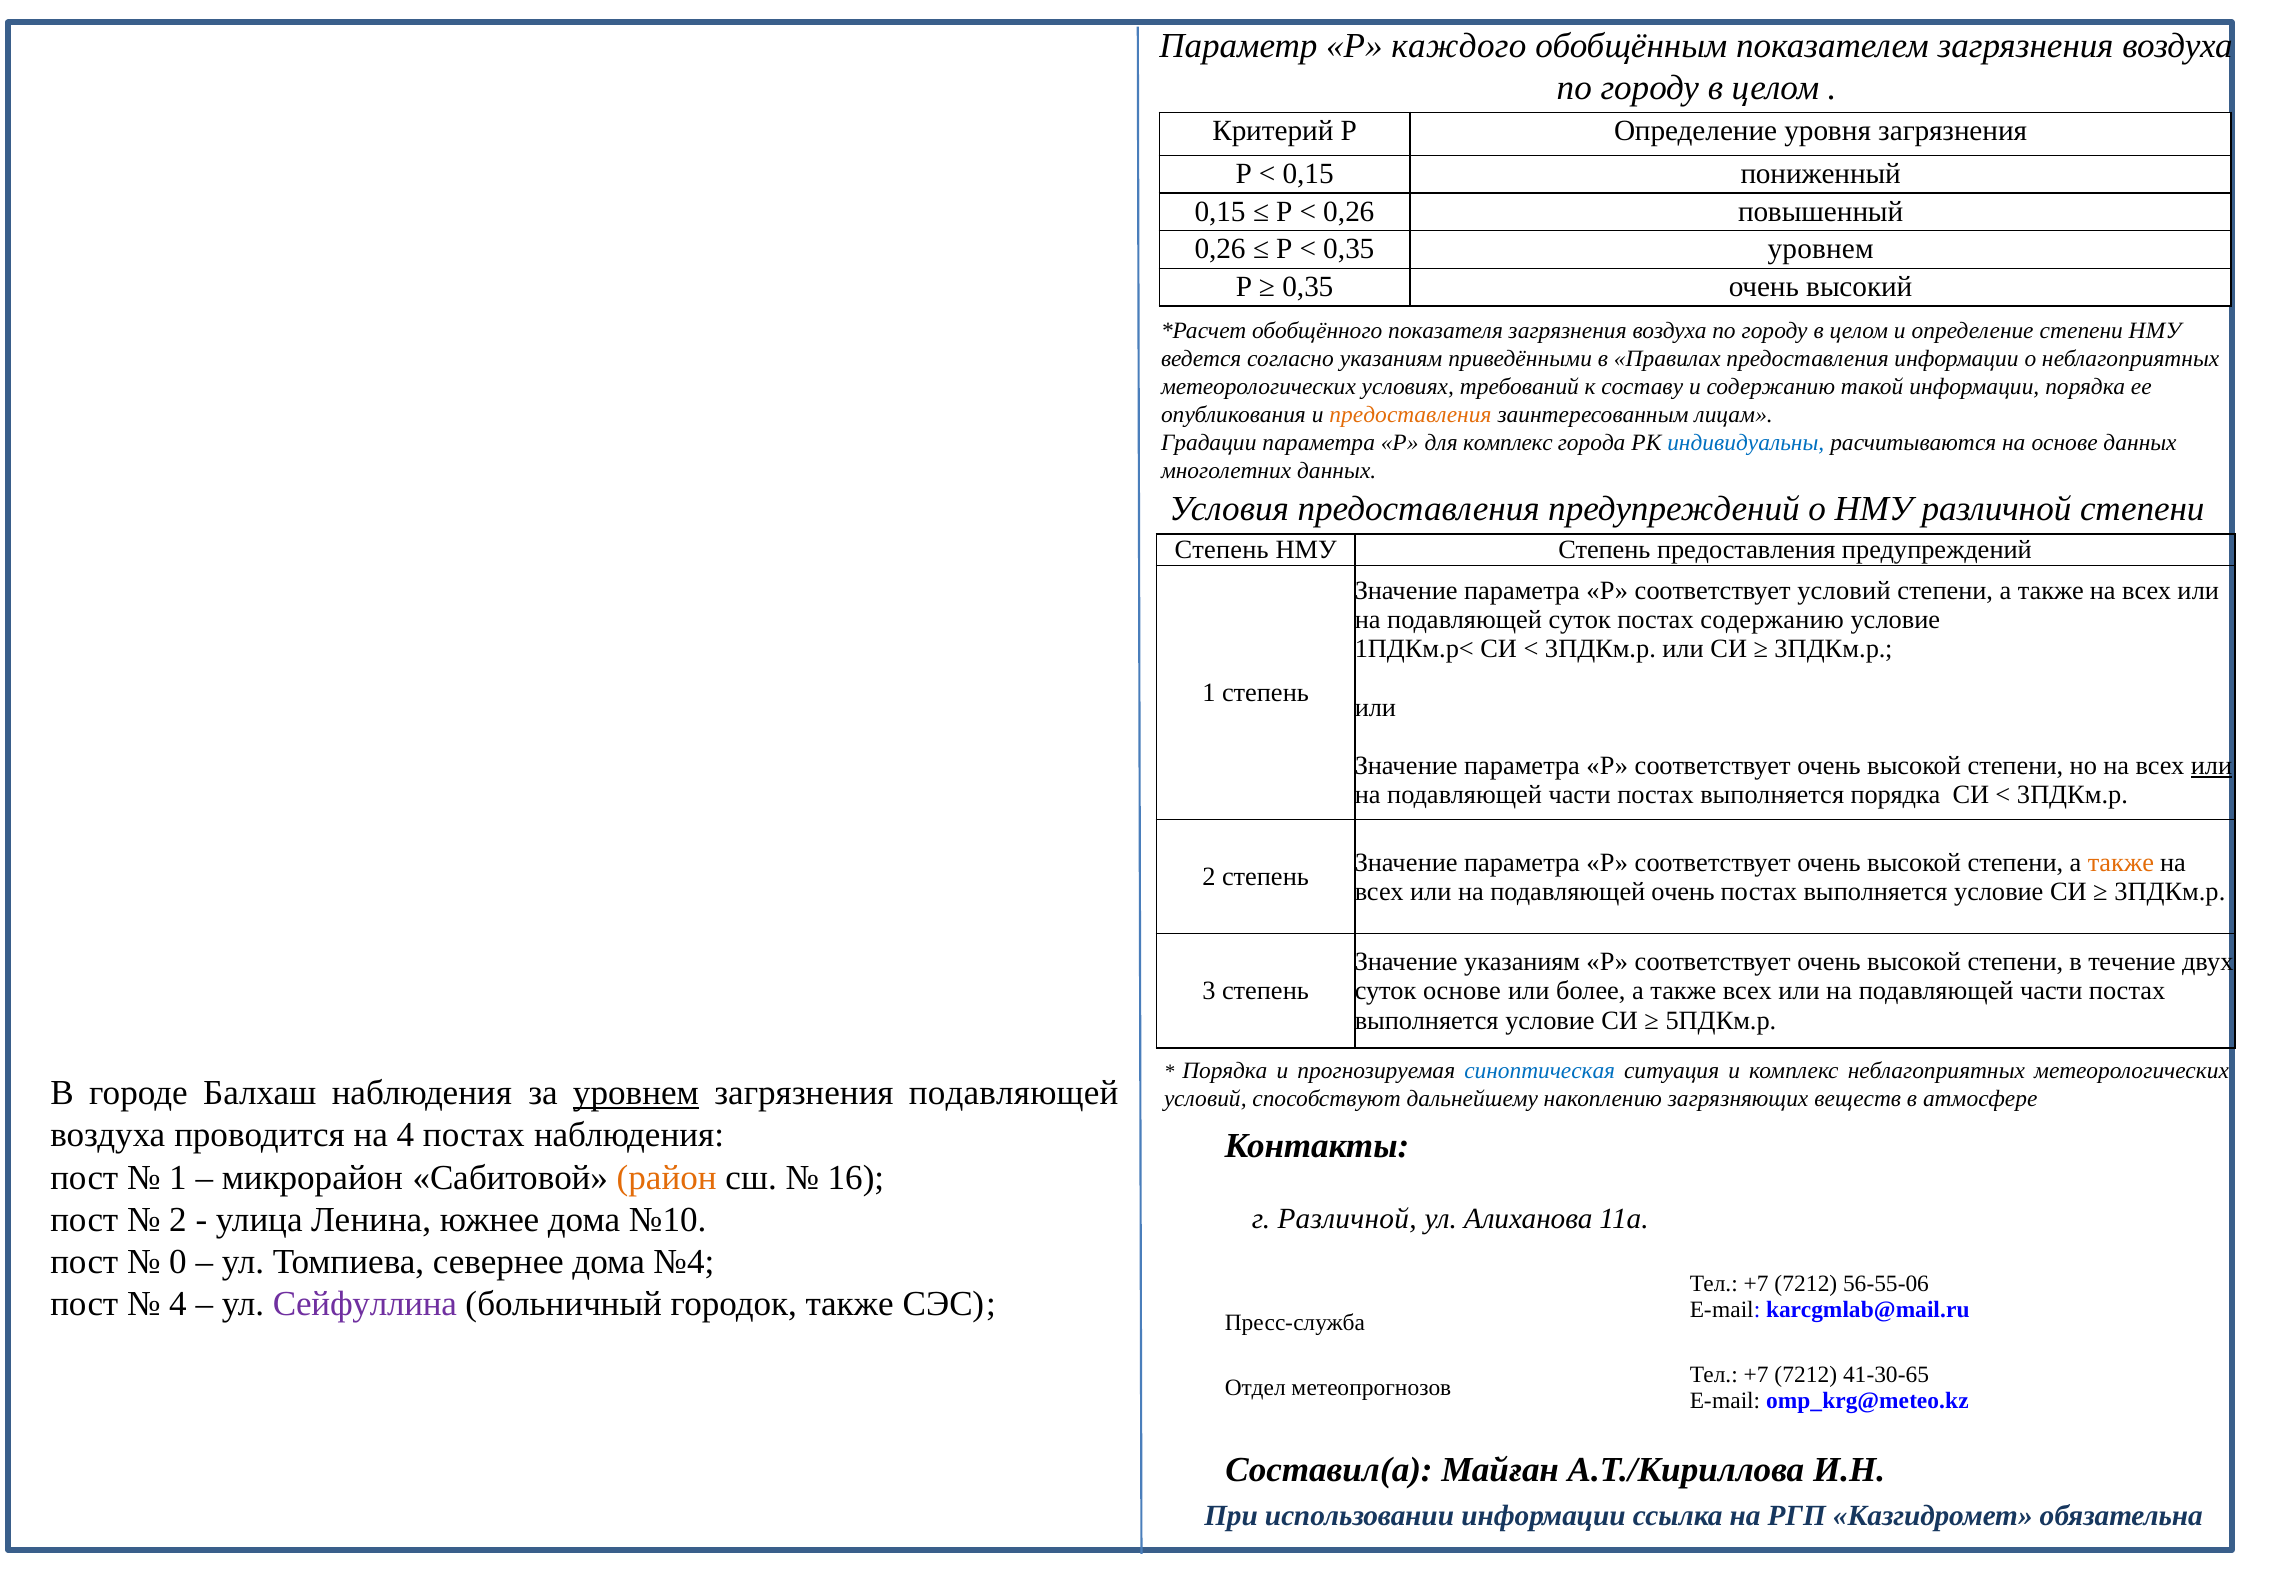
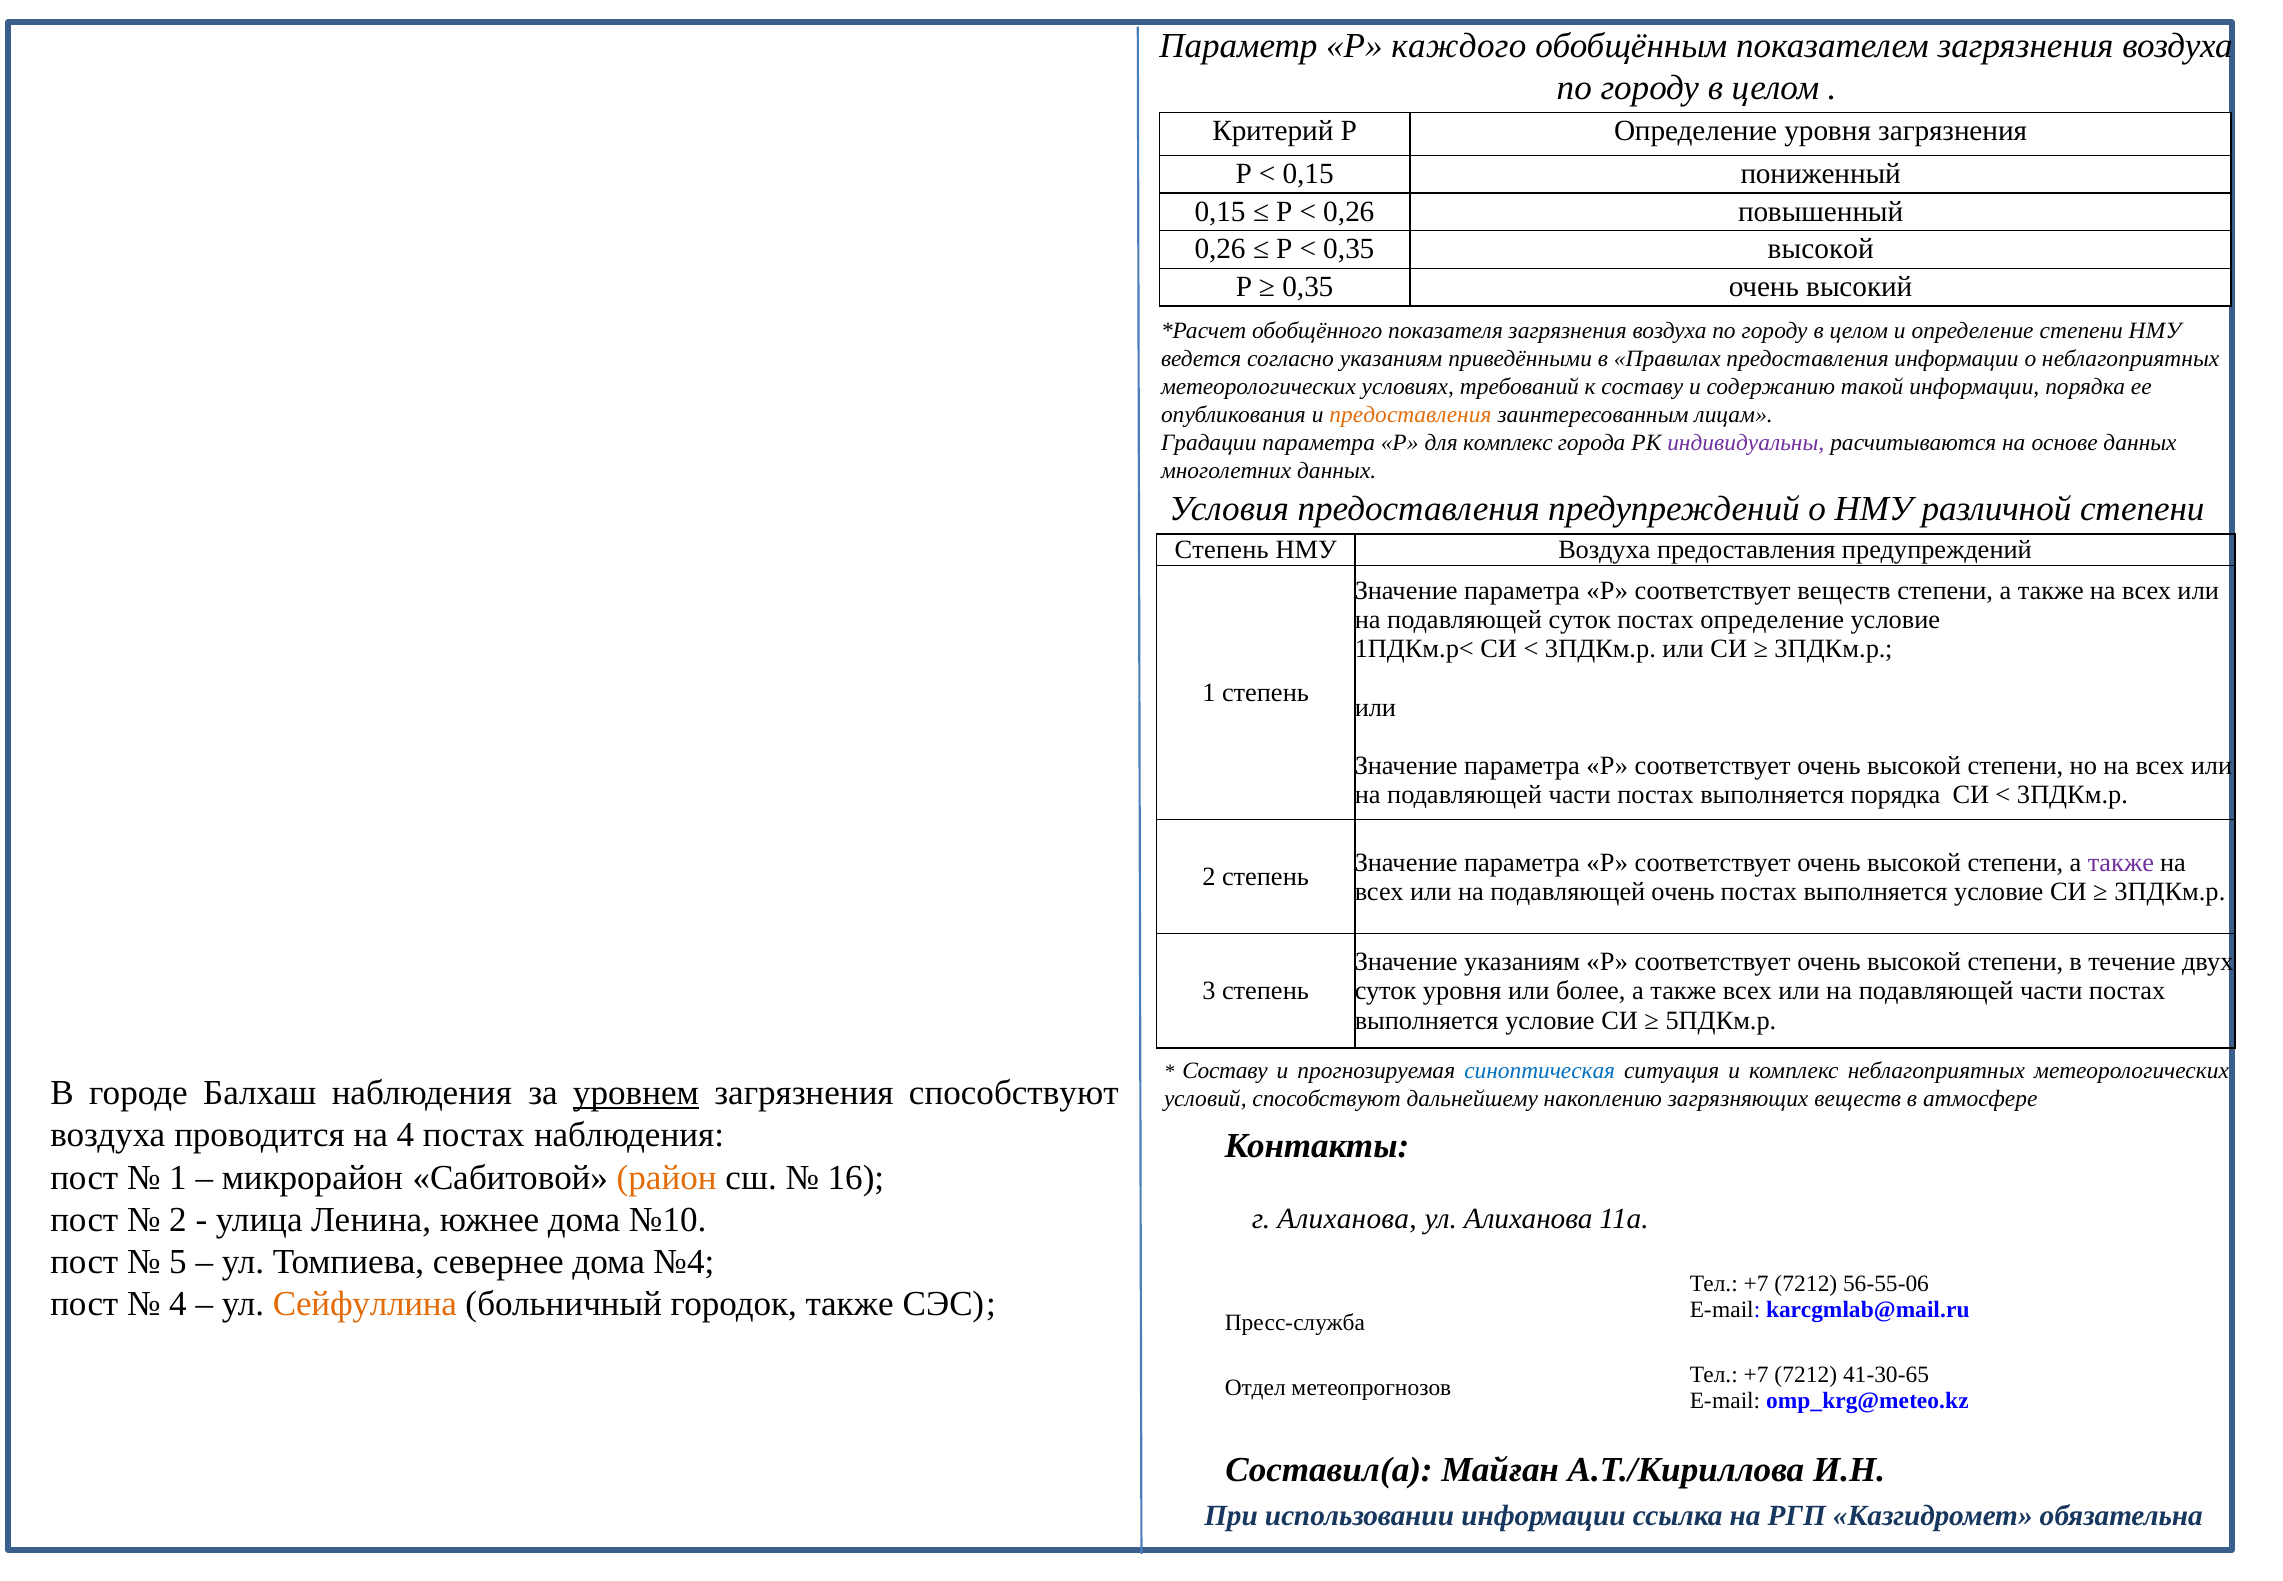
0,35 уровнем: уровнем -> высокой
индивидуальны colour: blue -> purple
НМУ Степень: Степень -> Воздуха
соответствует условий: условий -> веществ
постах содержанию: содержанию -> определение
или at (2212, 766) underline: present -> none
также at (2121, 862) colour: orange -> purple
суток основе: основе -> уровня
Порядка at (1225, 1071): Порядка -> Составу
загрязнения подавляющей: подавляющей -> способствуют
г Различной: Различной -> Алиханова
0: 0 -> 5
Сейфуллина colour: purple -> orange
